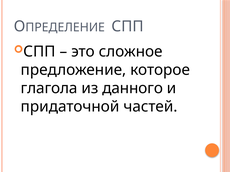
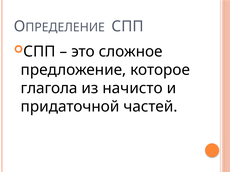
данного: данного -> начисто
